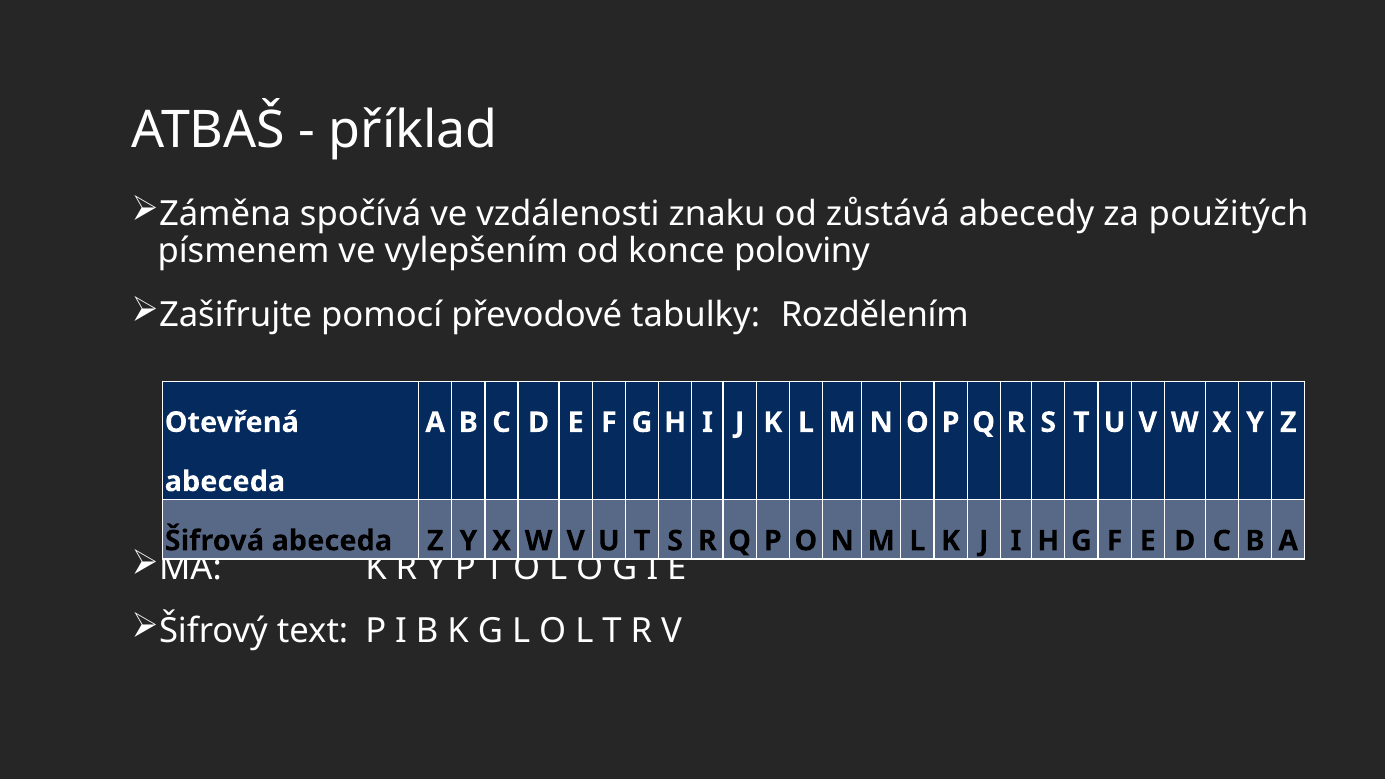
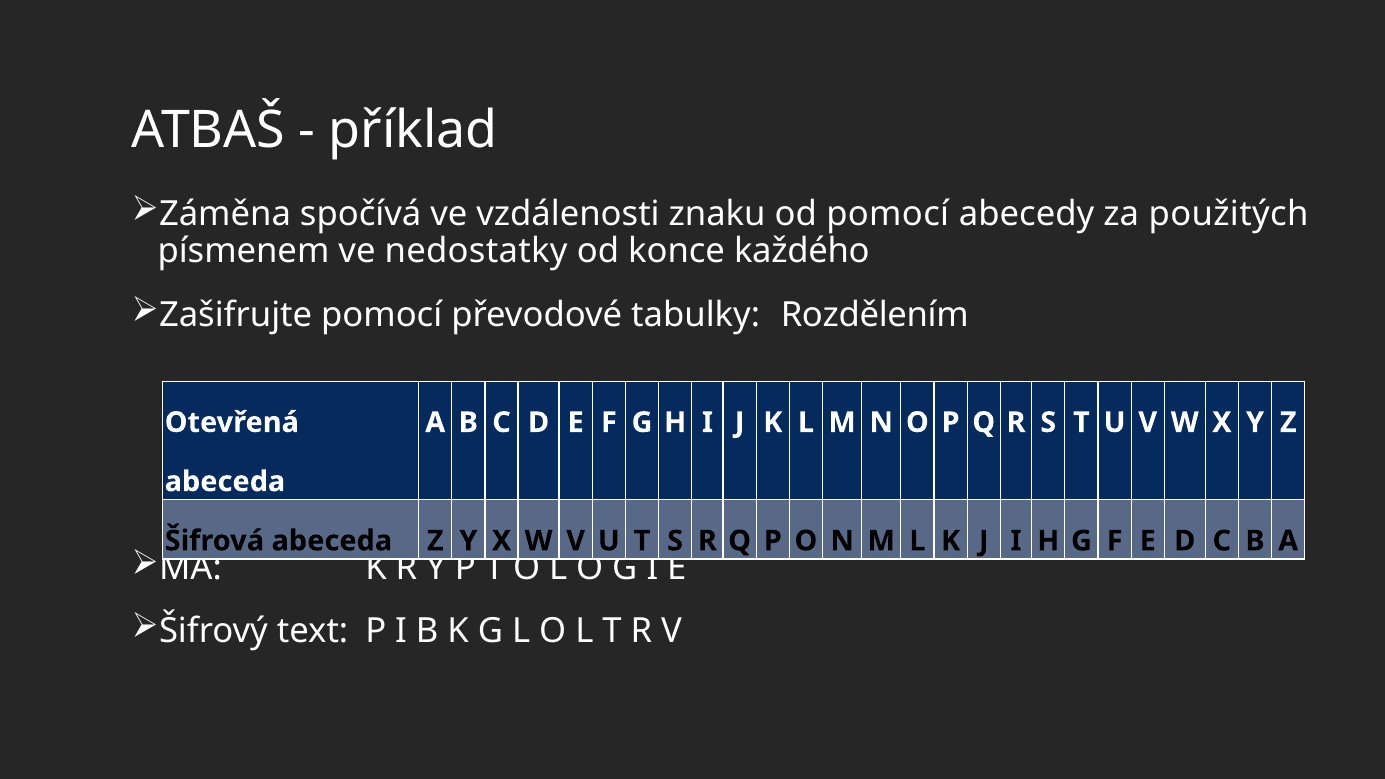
od zůstává: zůstává -> pomocí
vylepšením: vylepšením -> nedostatky
poloviny: poloviny -> každého
